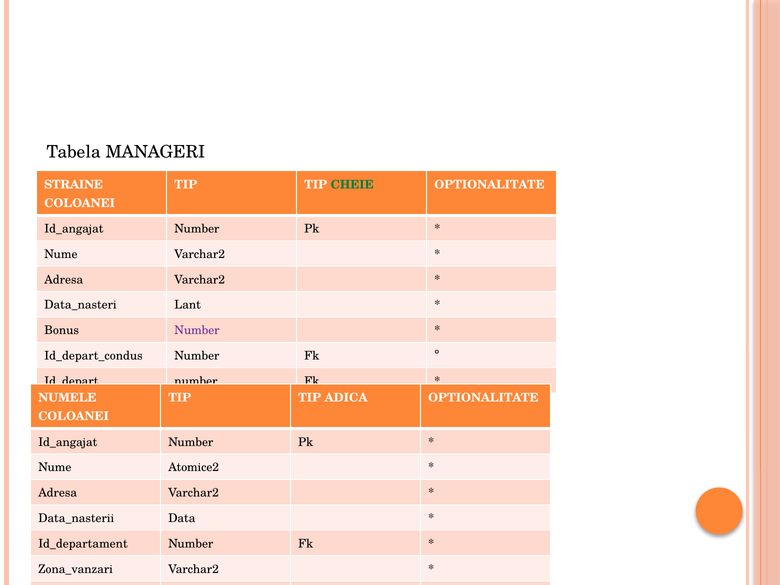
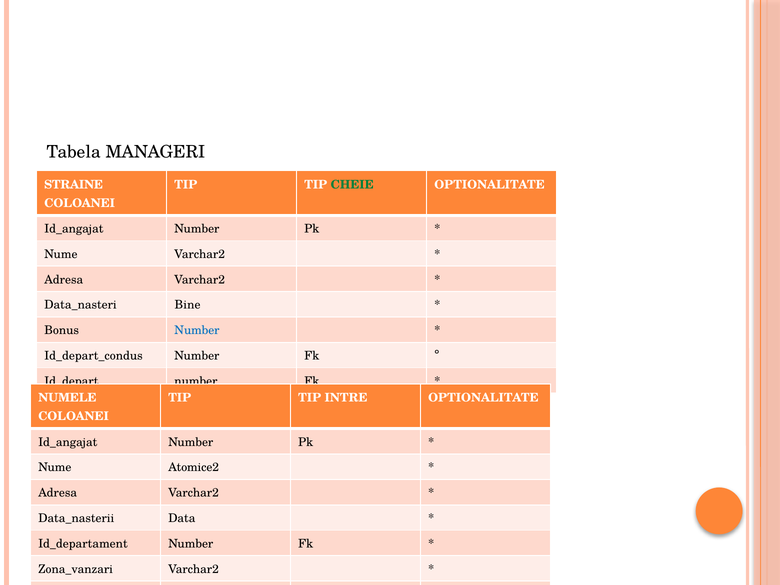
Lant: Lant -> Bine
Number at (197, 330) colour: purple -> blue
ADICA: ADICA -> INTRE
